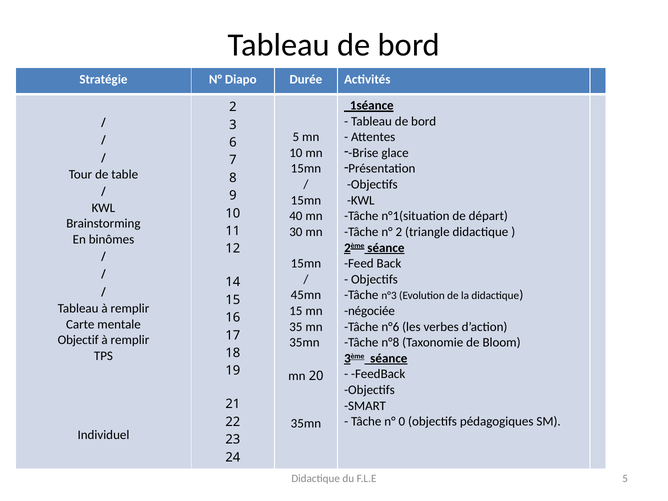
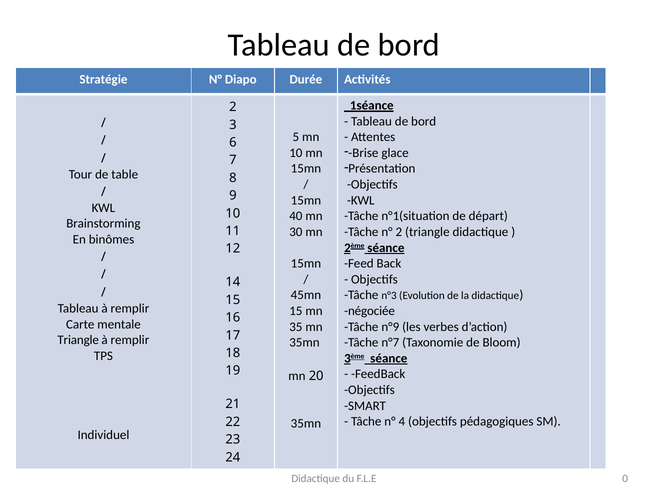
n°6: n°6 -> n°9
Objectif at (78, 340): Objectif -> Triangle
n°8: n°8 -> n°7
0: 0 -> 4
F.L.E 5: 5 -> 0
